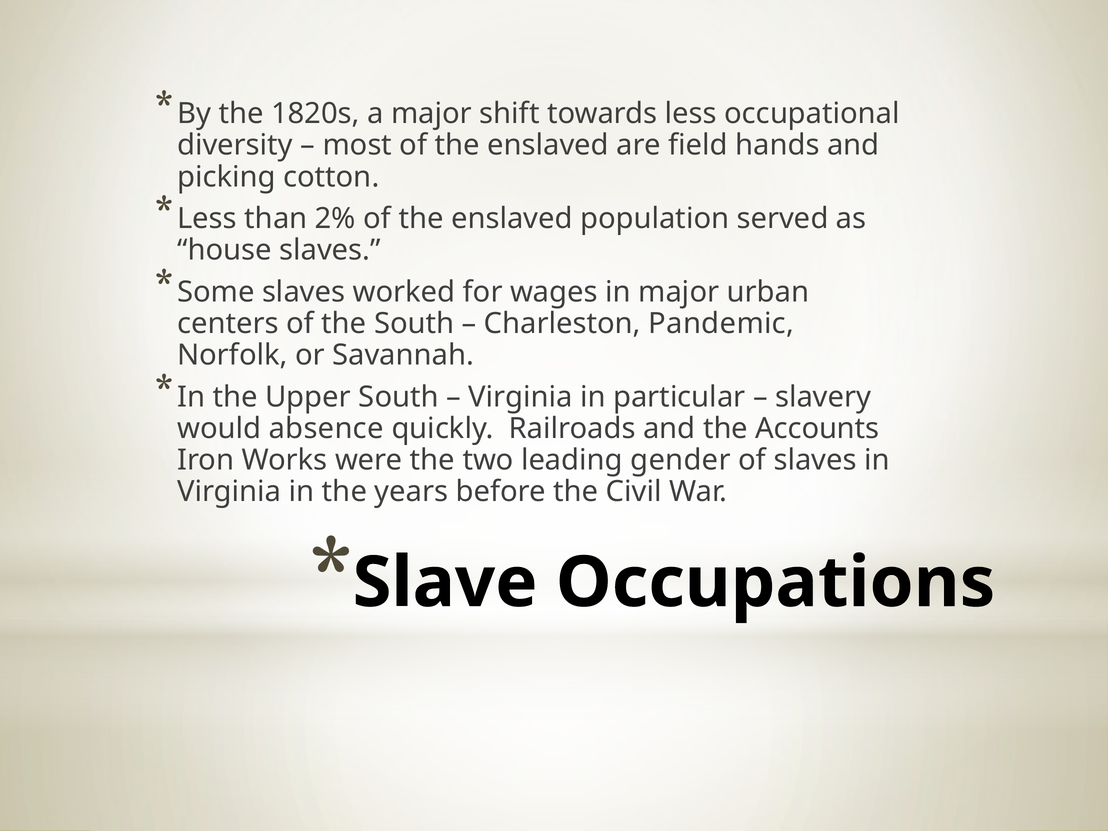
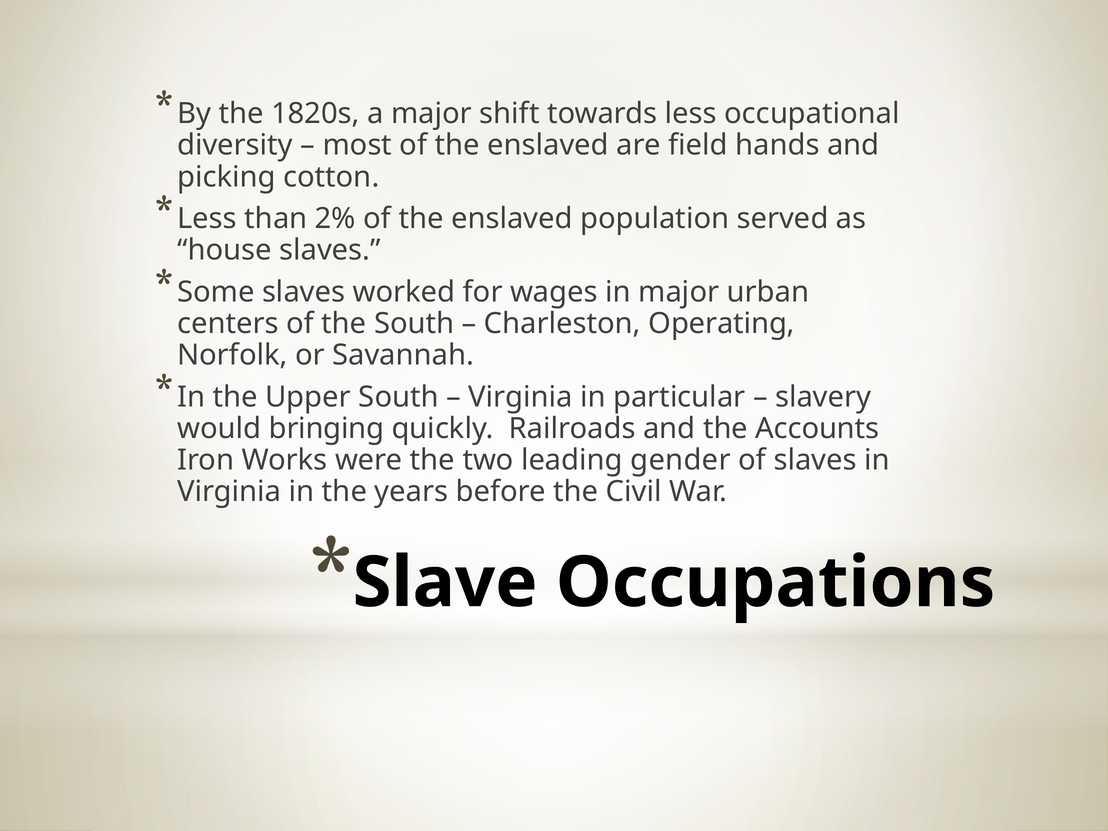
Pandemic: Pandemic -> Operating
absence: absence -> bringing
